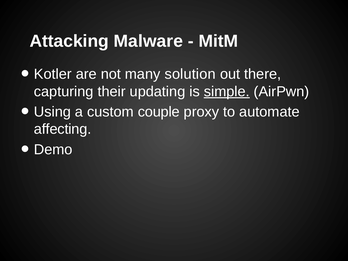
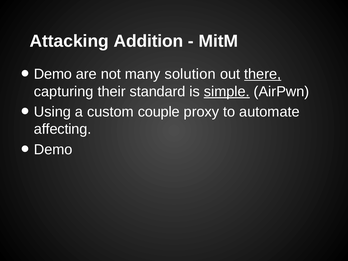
Malware: Malware -> Addition
Kotler at (53, 74): Kotler -> Demo
there underline: none -> present
updating: updating -> standard
